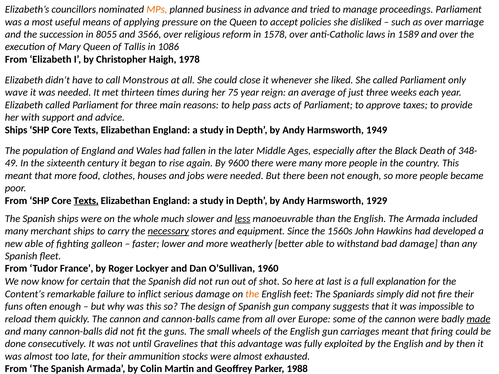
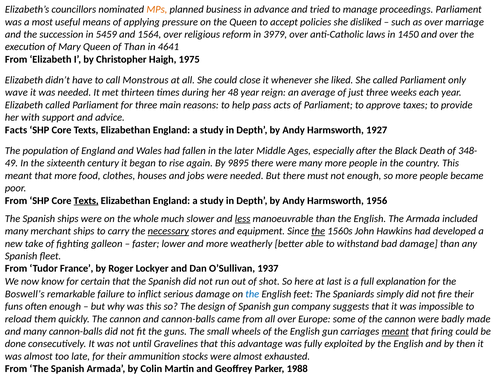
8055: 8055 -> 5459
3566: 3566 -> 1564
1578: 1578 -> 3979
1589: 1589 -> 1450
of Tallis: Tallis -> Than
1086: 1086 -> 4641
1978: 1978 -> 1975
75: 75 -> 48
Ships at (16, 130): Ships -> Facts
1949: 1949 -> 1927
9600: 9600 -> 9895
been: been -> must
1929: 1929 -> 1956
the at (318, 231) underline: none -> present
new able: able -> take
1960: 1960 -> 1937
Content’s: Content’s -> Boswell’s
the at (252, 294) colour: orange -> blue
made underline: present -> none
meant at (395, 332) underline: none -> present
